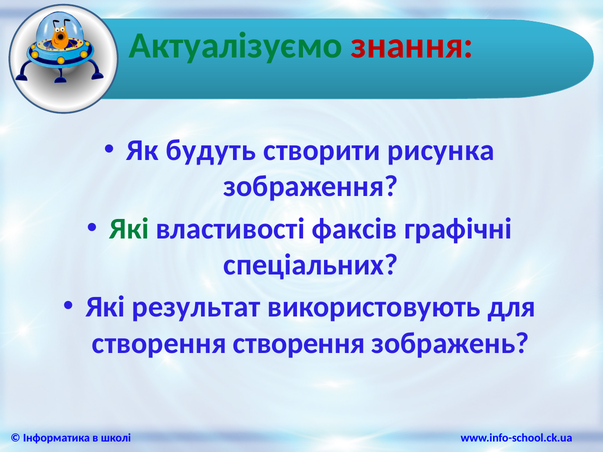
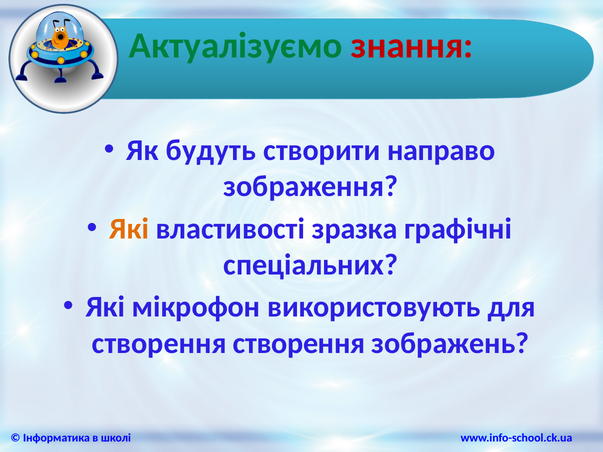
рисунка: рисунка -> направо
Які at (129, 229) colour: green -> orange
факсів: факсів -> зразка
результат: результат -> мікрофон
